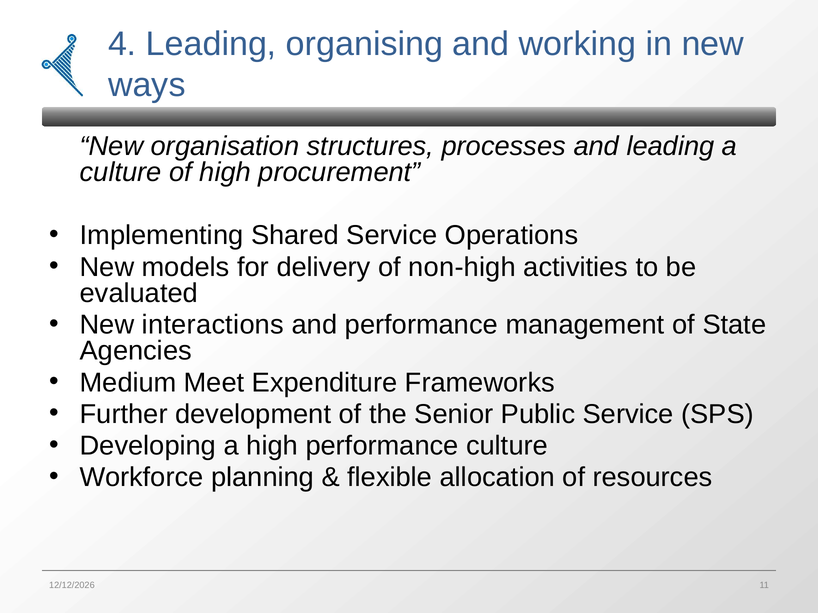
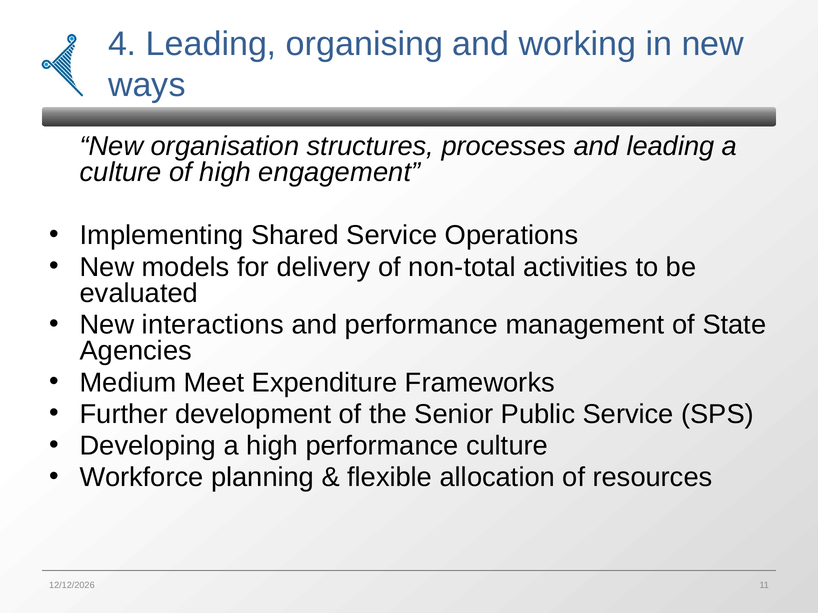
procurement: procurement -> engagement
non-high: non-high -> non-total
